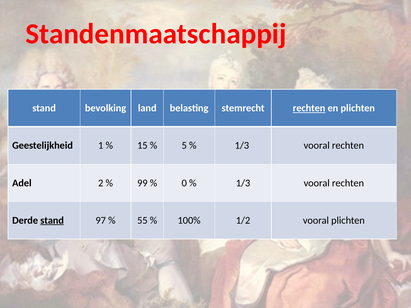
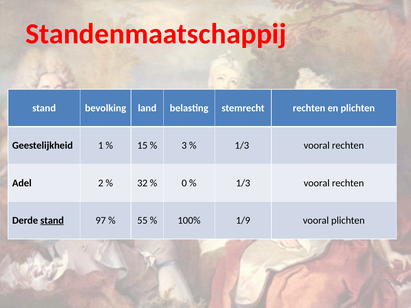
rechten at (309, 108) underline: present -> none
5: 5 -> 3
99: 99 -> 32
1/2: 1/2 -> 1/9
